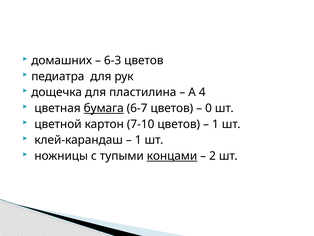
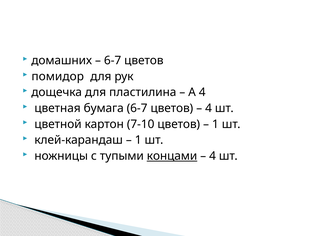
6-3 at (113, 60): 6-3 -> 6-7
педиатра: педиатра -> помидор
бумага underline: present -> none
0 at (209, 108): 0 -> 4
2 at (213, 156): 2 -> 4
